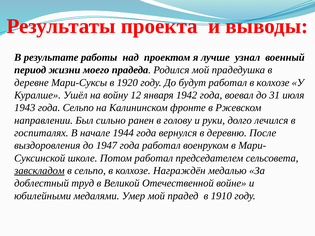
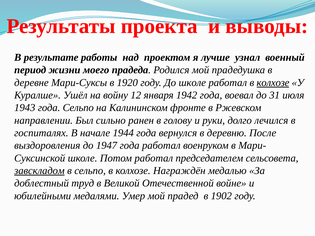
До будут: будут -> школе
колхозе at (273, 83) underline: none -> present
1910: 1910 -> 1902
